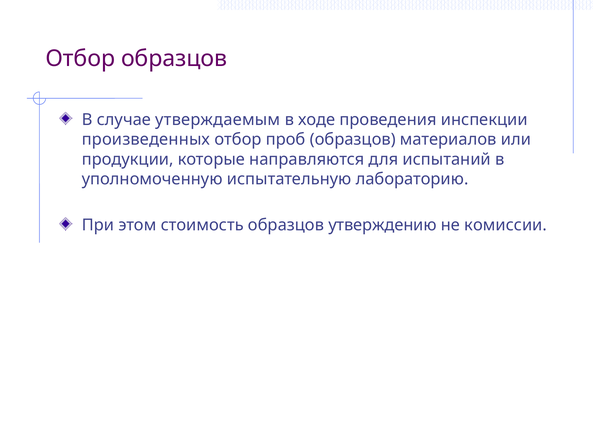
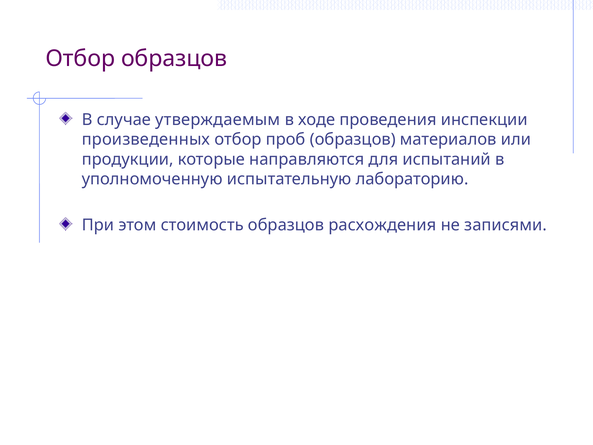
утверждению: утверждению -> расхождения
комиссии: комиссии -> записями
